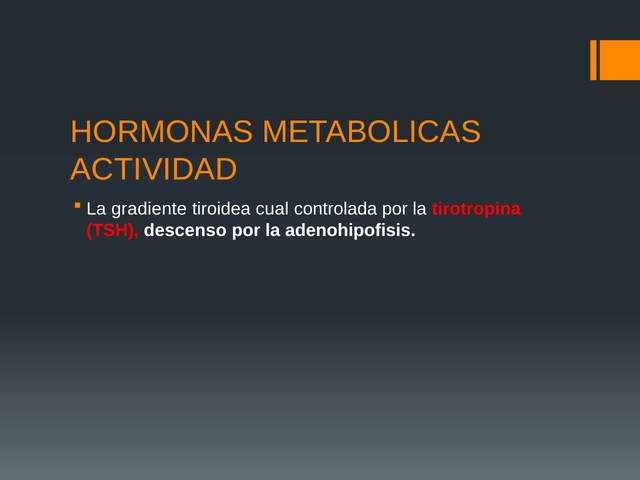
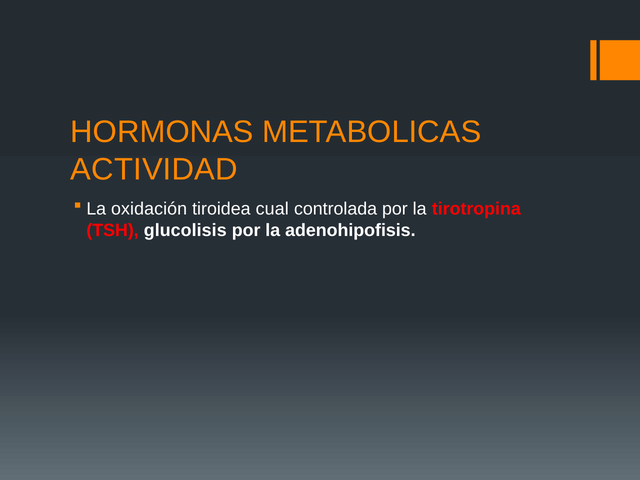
gradiente: gradiente -> oxidación
descenso: descenso -> glucolisis
